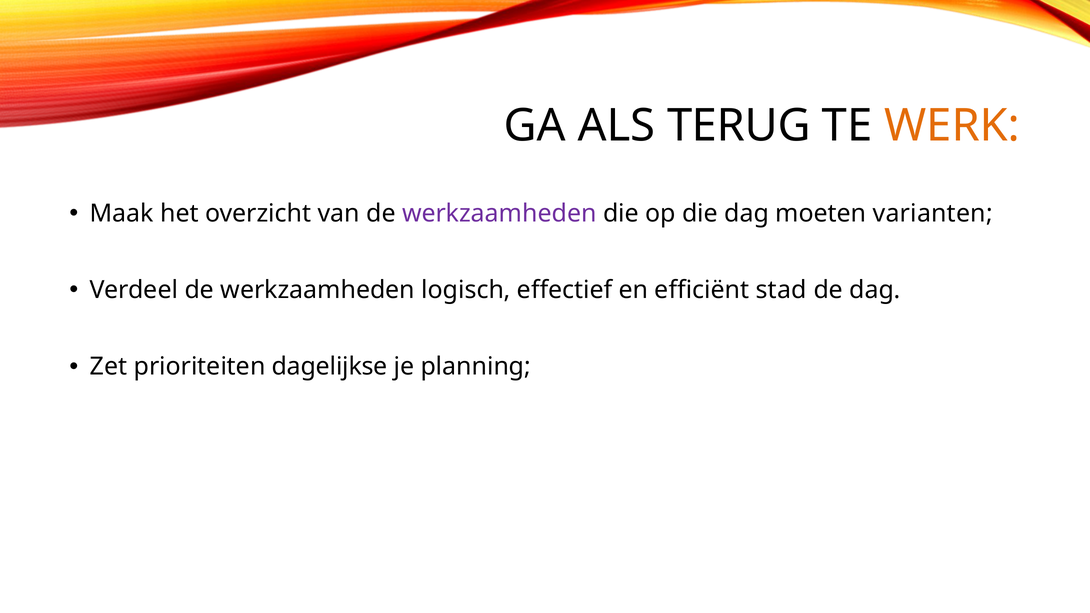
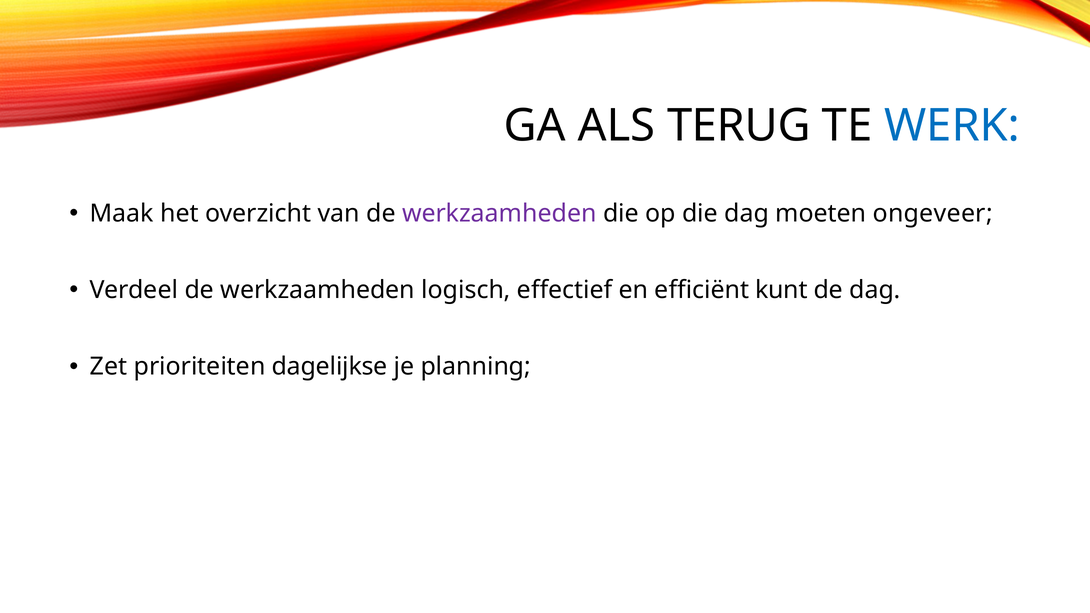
WERK colour: orange -> blue
varianten: varianten -> ongeveer
stad: stad -> kunt
